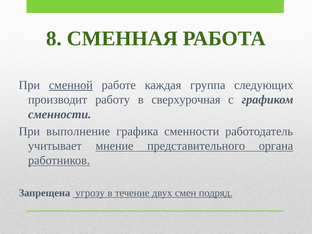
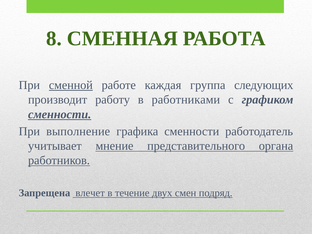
сверхурочная: сверхурочная -> работниками
сменности at (60, 114) underline: none -> present
угрозу: угрозу -> влечет
